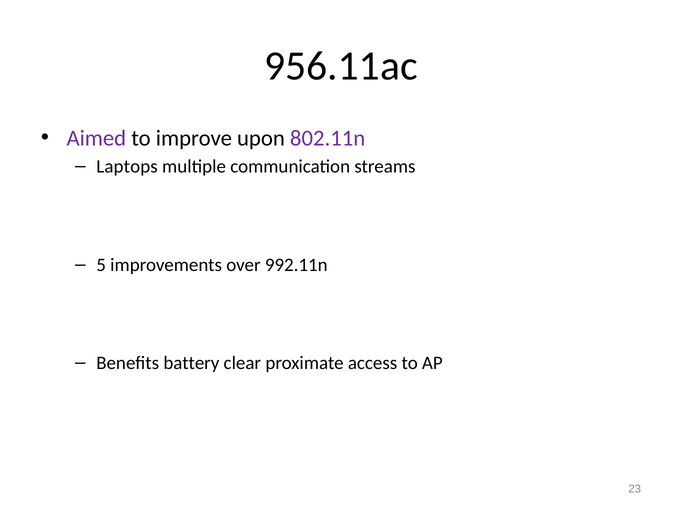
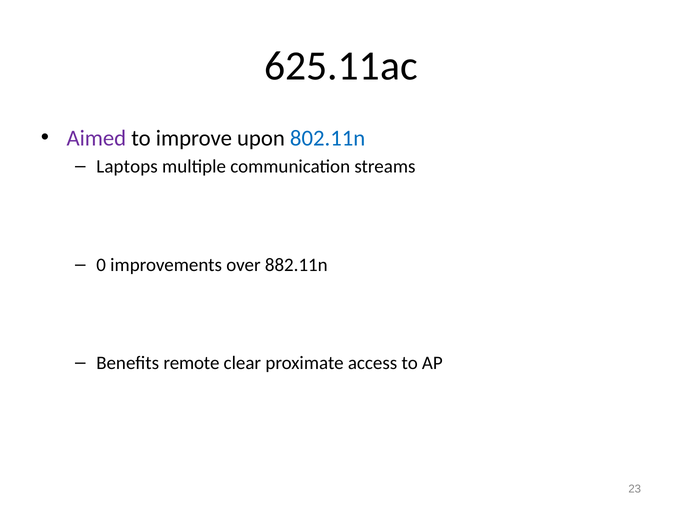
956.11ac: 956.11ac -> 625.11ac
802.11n colour: purple -> blue
5: 5 -> 0
992.11n: 992.11n -> 882.11n
battery: battery -> remote
